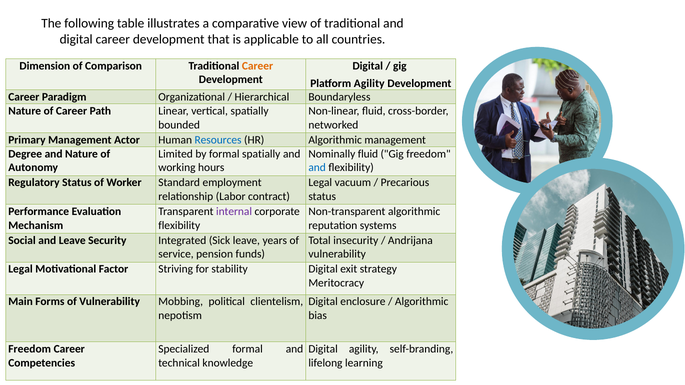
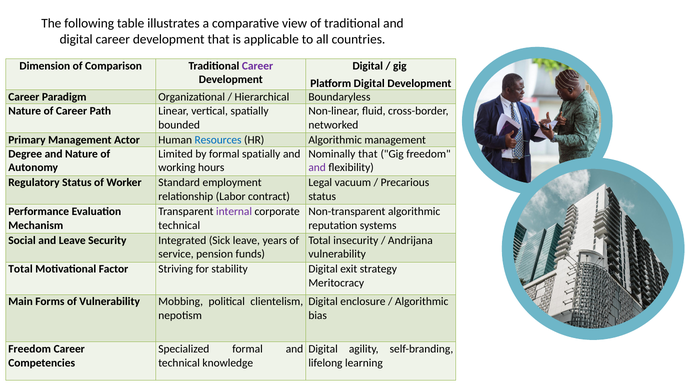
Career at (257, 66) colour: orange -> purple
Platform Agility: Agility -> Digital
Nominally fluid: fluid -> that
and at (317, 168) colour: blue -> purple
flexibility at (179, 226): flexibility -> technical
Legal at (21, 269): Legal -> Total
